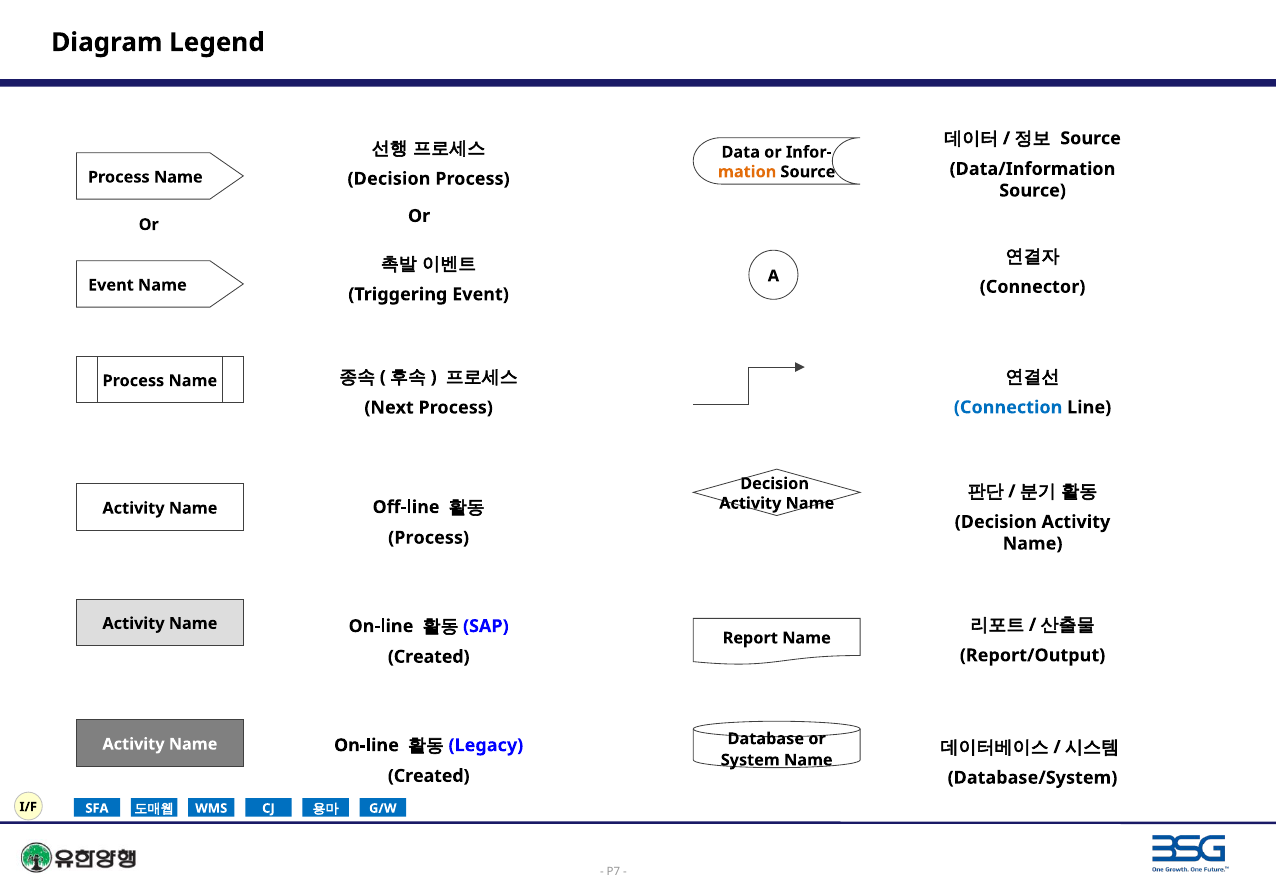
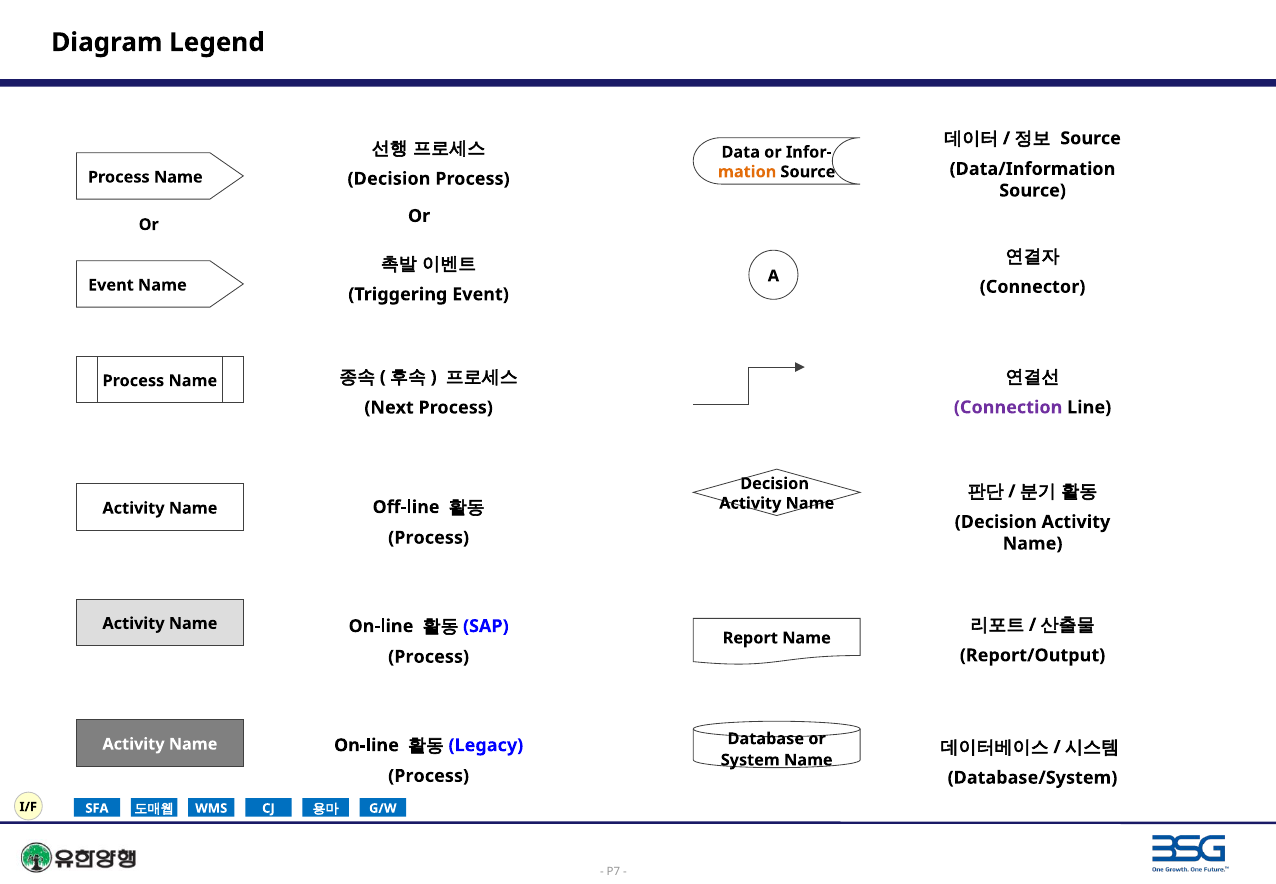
Connection colour: blue -> purple
Created at (429, 656): Created -> Process
Created at (429, 776): Created -> Process
